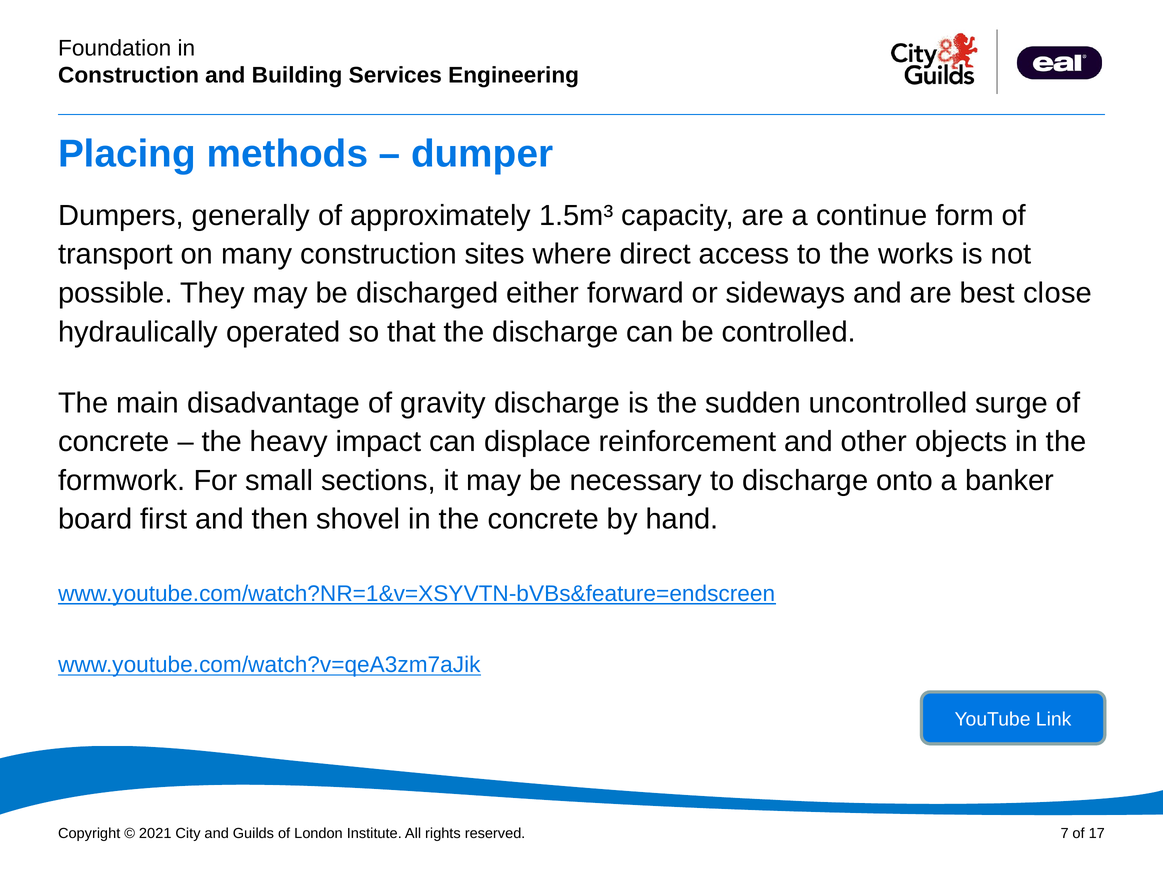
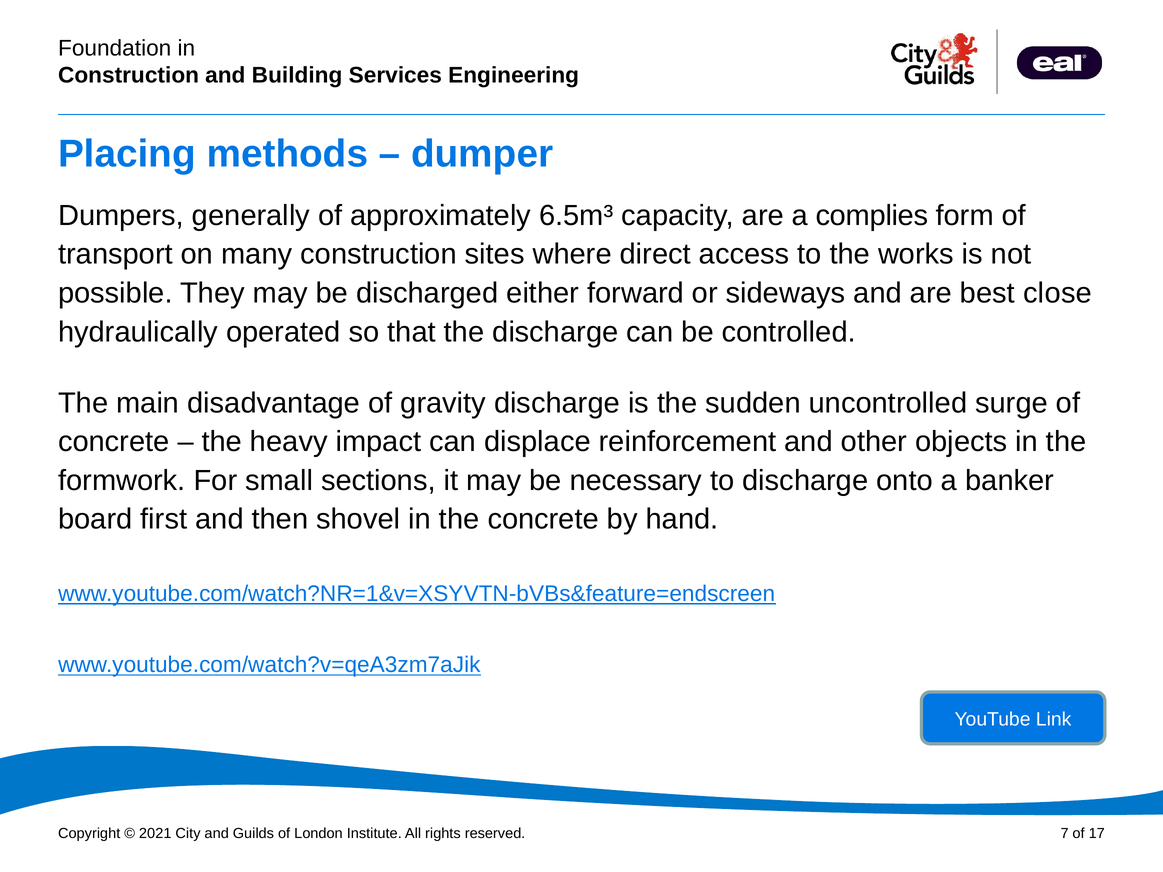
1.5m³: 1.5m³ -> 6.5m³
continue: continue -> complies
